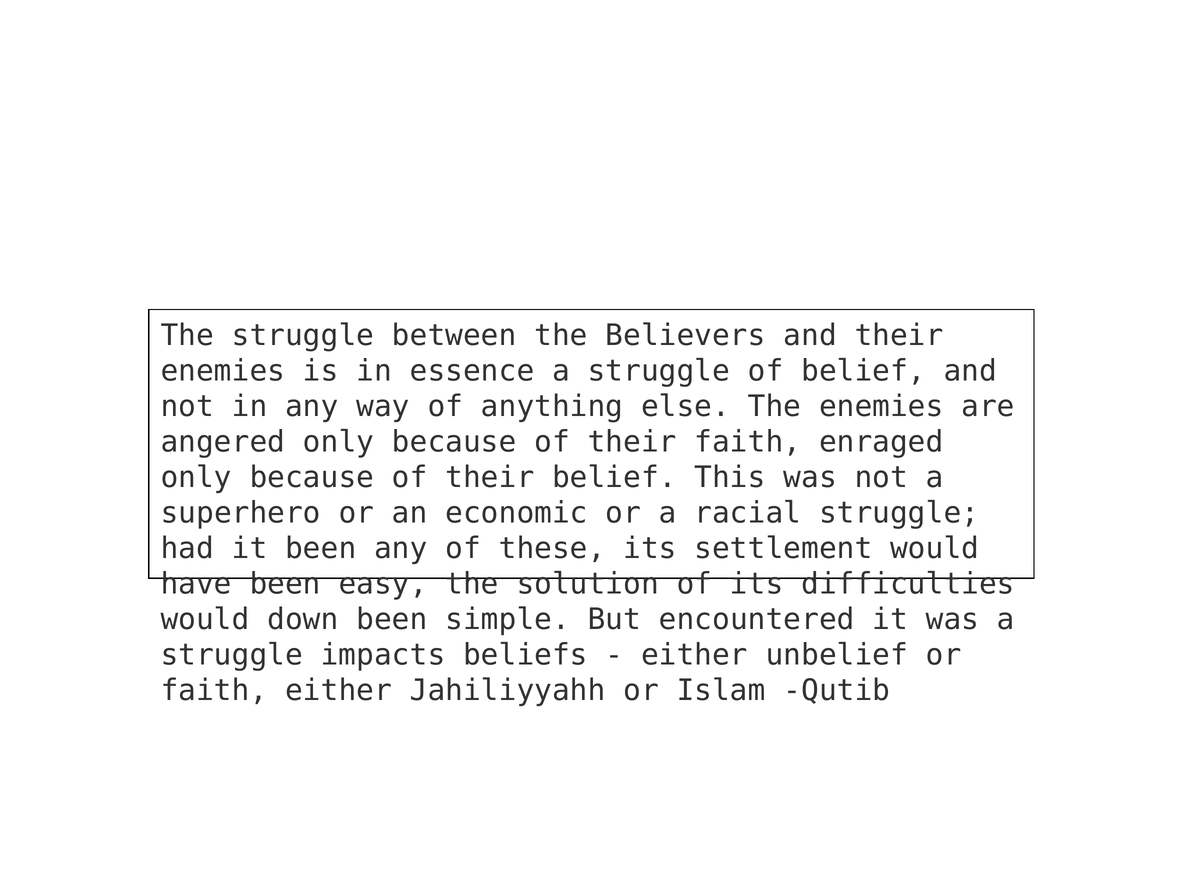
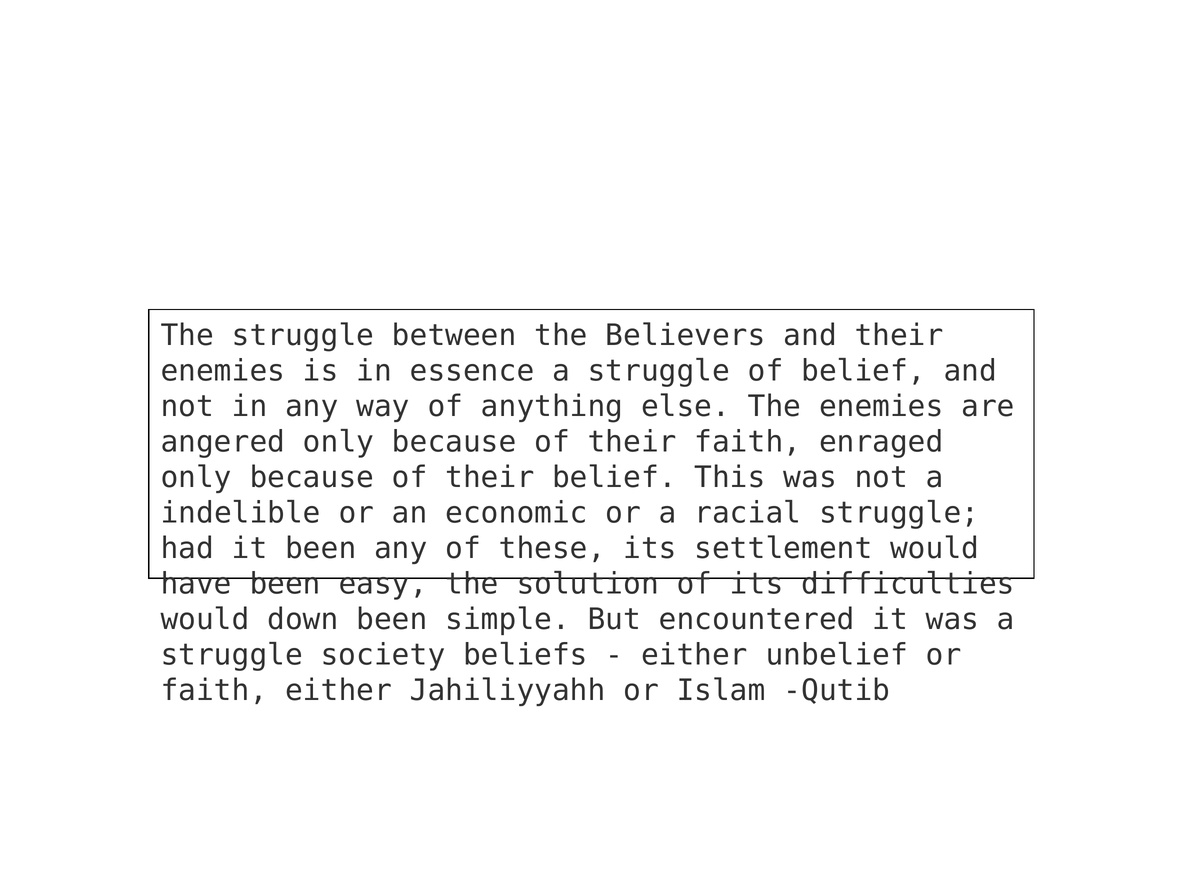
superhero: superhero -> indelible
impacts: impacts -> society
